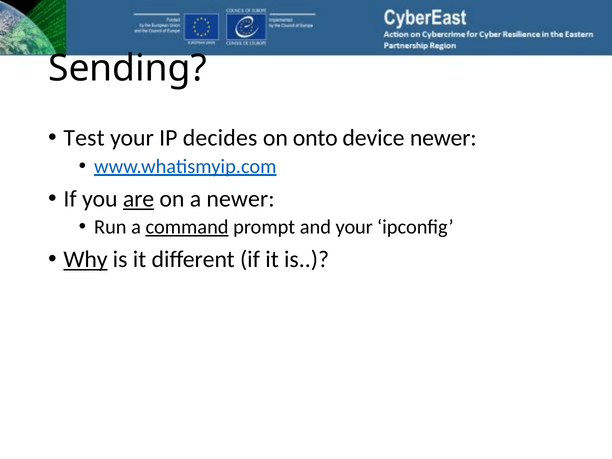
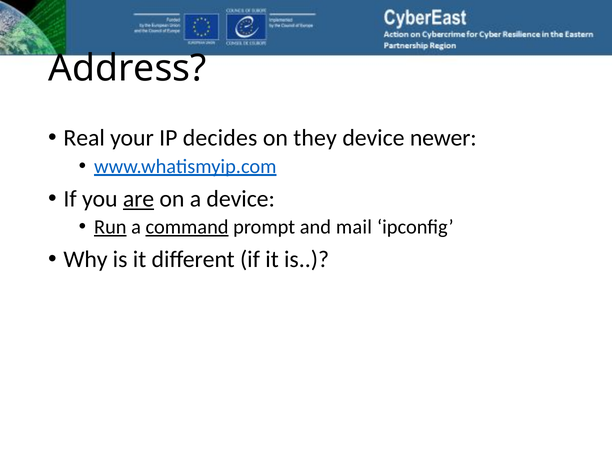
Sending: Sending -> Address
Test: Test -> Real
onto: onto -> they
a newer: newer -> device
Run underline: none -> present
and your: your -> mail
Why underline: present -> none
